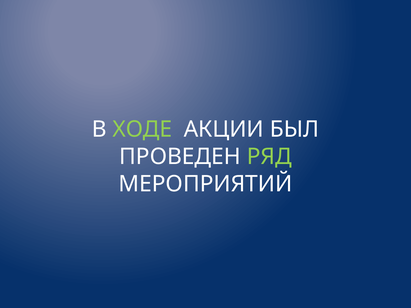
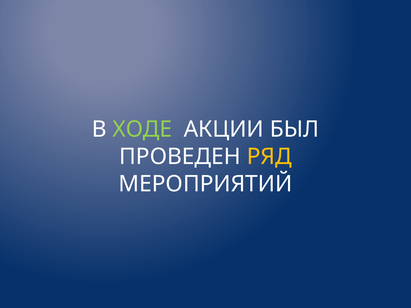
РЯД colour: light green -> yellow
